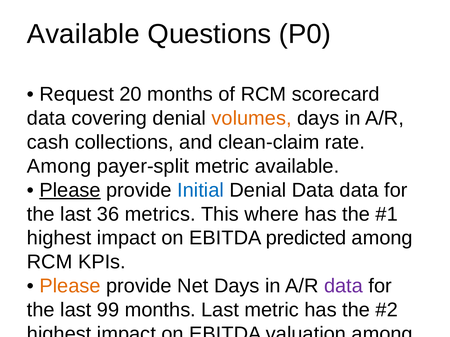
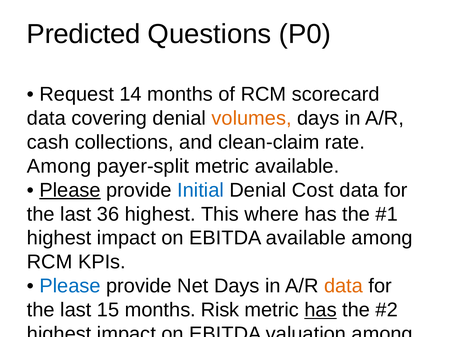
Available at (83, 34): Available -> Predicted
20: 20 -> 14
Denial Data: Data -> Cost
36 metrics: metrics -> highest
EBITDA predicted: predicted -> available
Please at (70, 286) colour: orange -> blue
data at (344, 286) colour: purple -> orange
99: 99 -> 15
months Last: Last -> Risk
has at (321, 310) underline: none -> present
